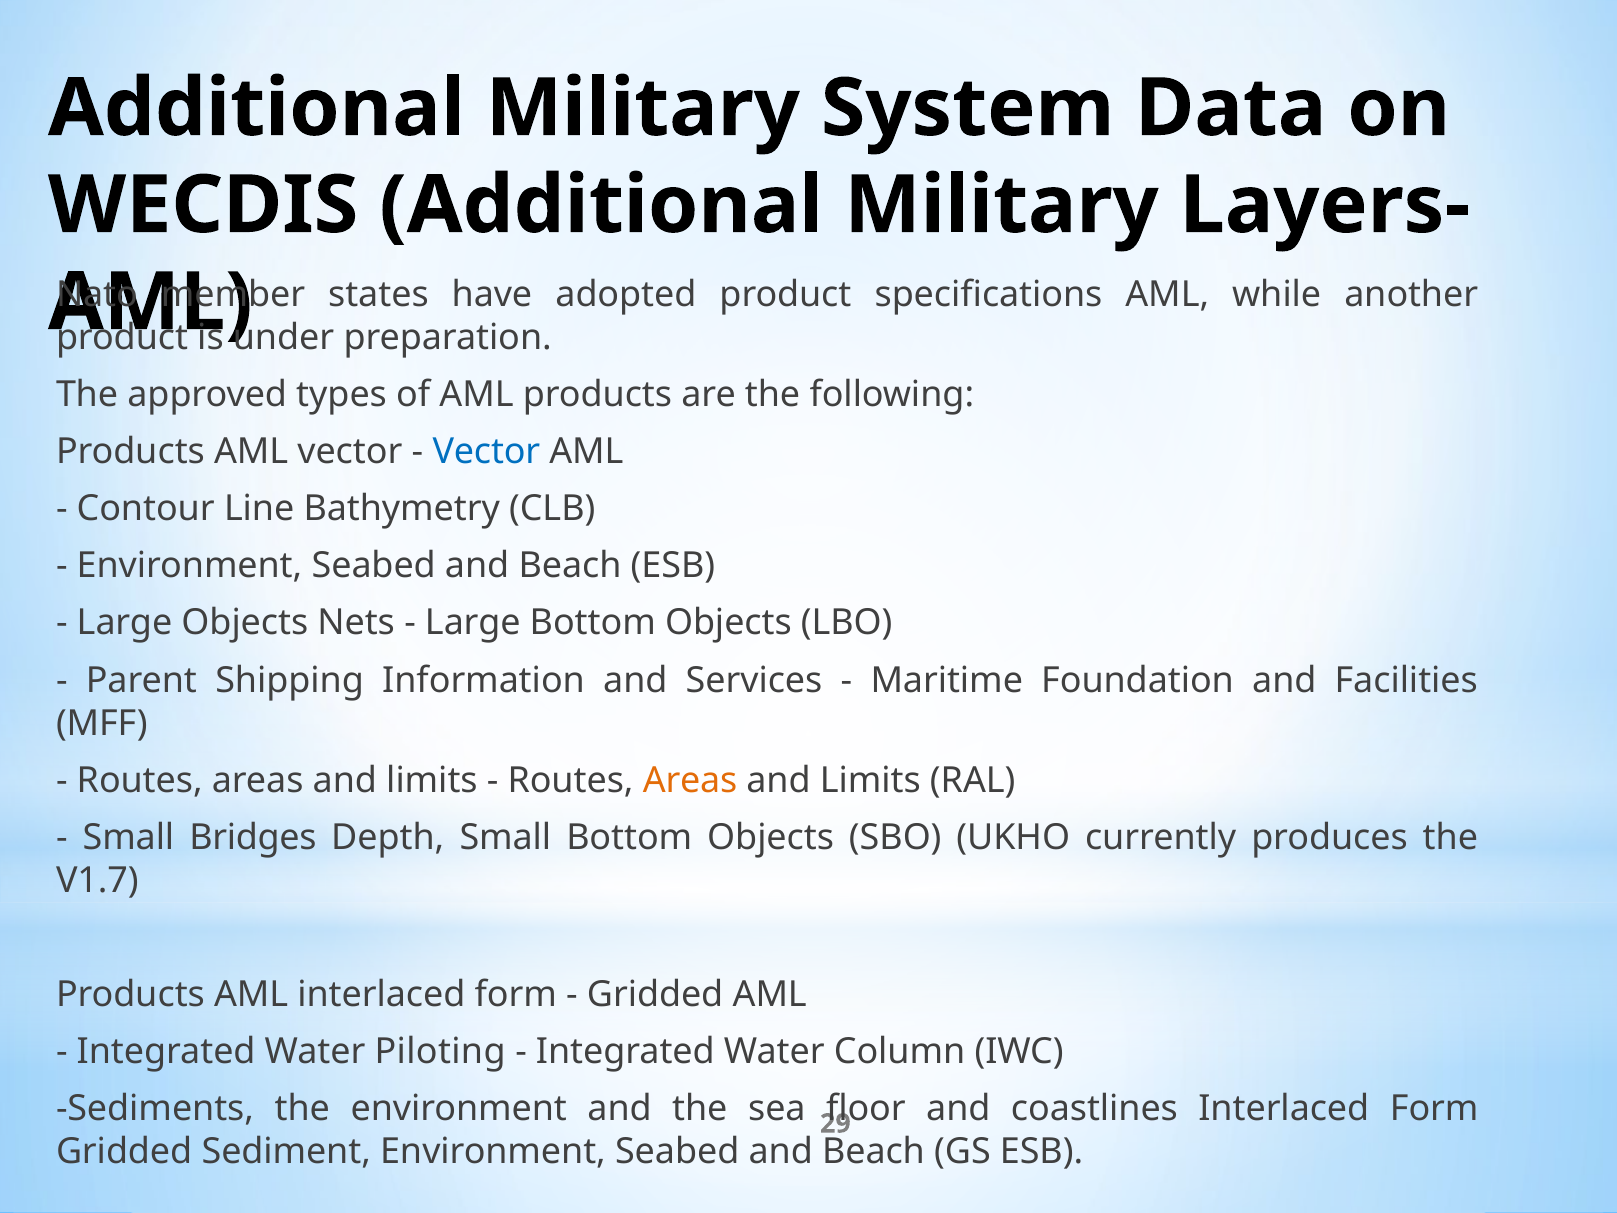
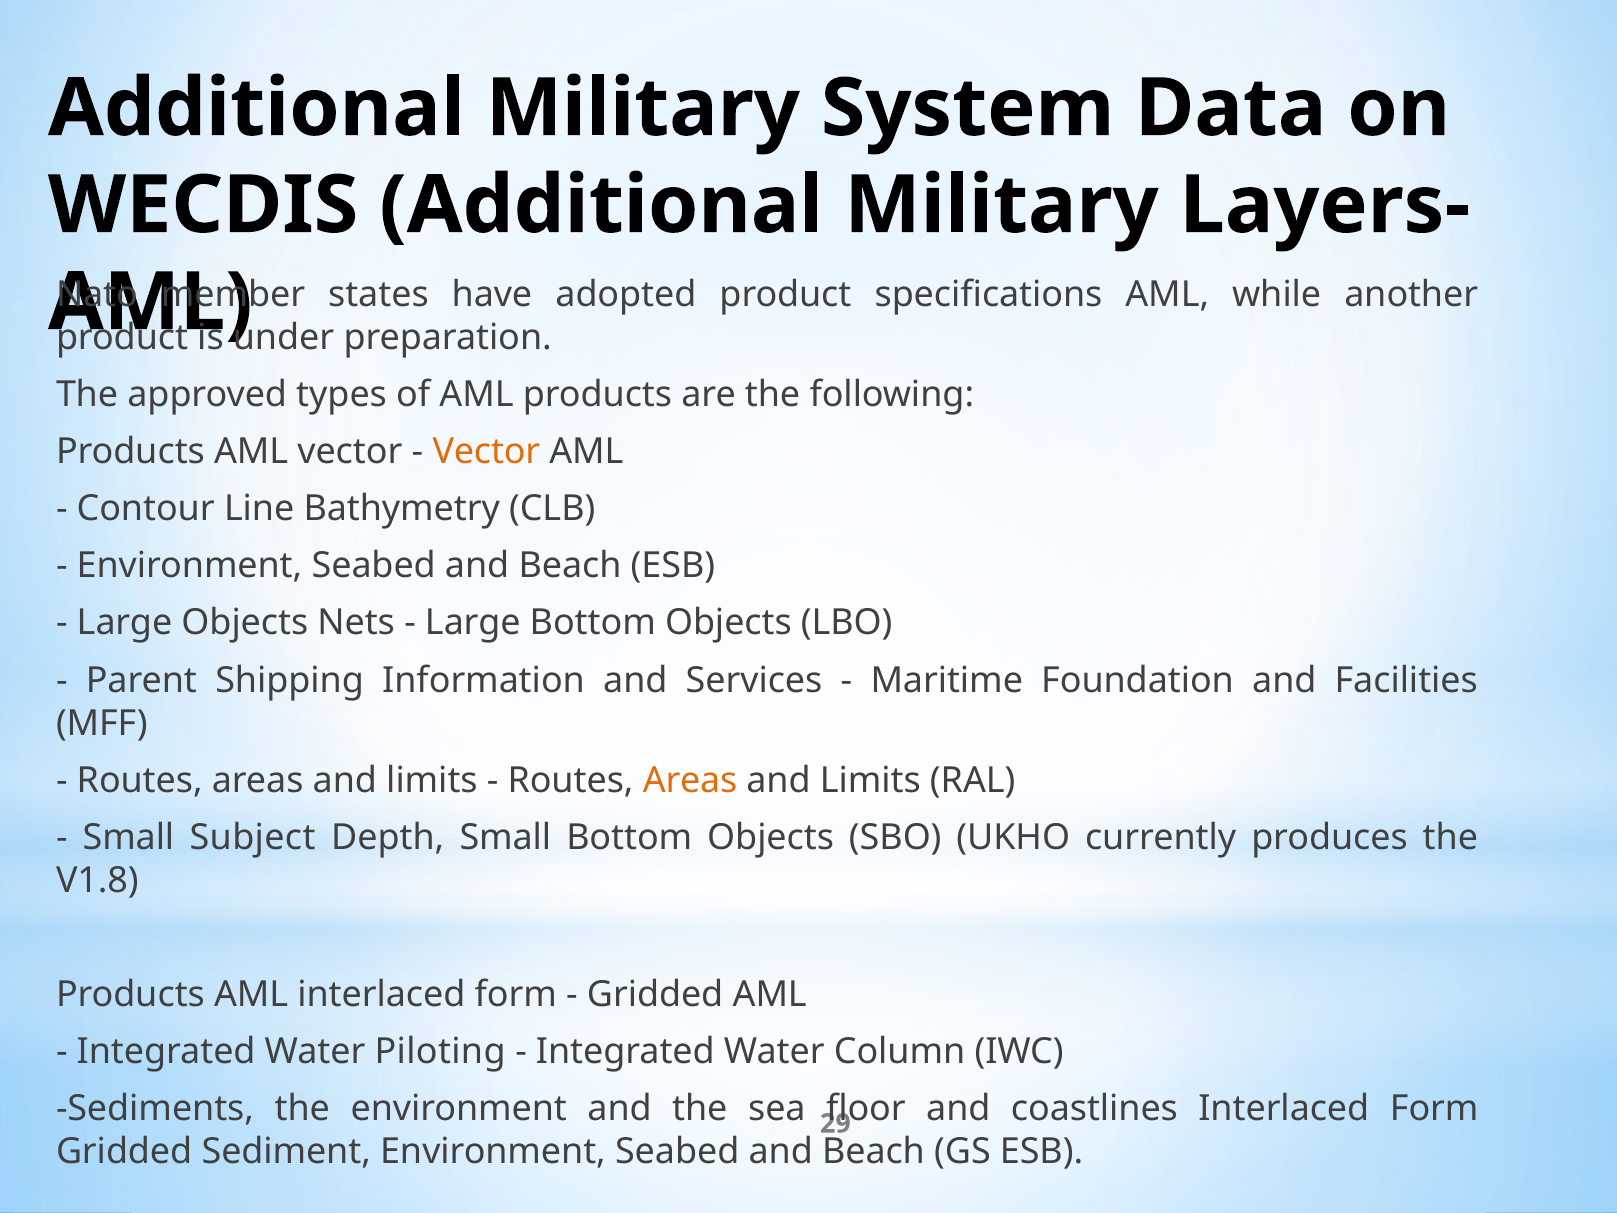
Vector at (486, 452) colour: blue -> orange
Bridges: Bridges -> Subject
V1.7: V1.7 -> V1.8
